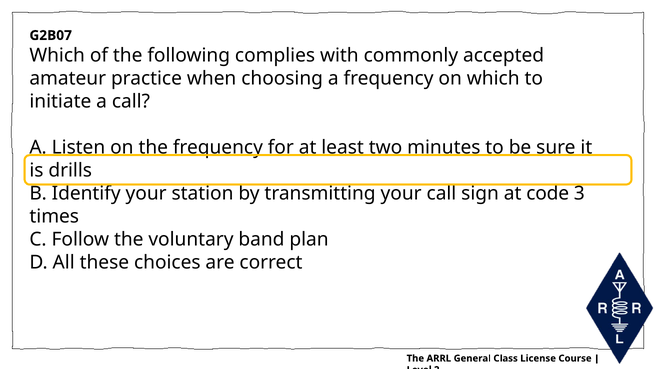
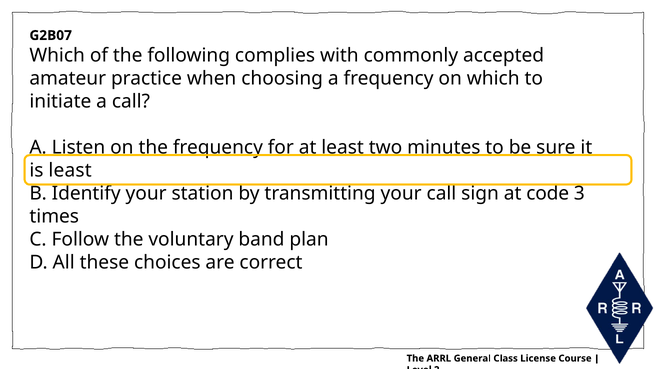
is drills: drills -> least
